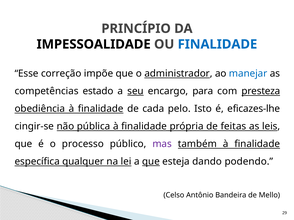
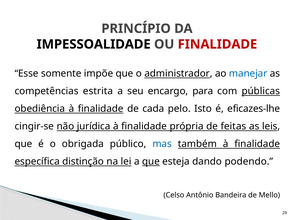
FINALIDADE at (217, 44) colour: blue -> red
correção: correção -> somente
estado: estado -> estrita
seu underline: present -> none
presteza: presteza -> públicas
pública: pública -> jurídica
processo: processo -> obrigada
mas colour: purple -> blue
qualquer: qualquer -> distinção
